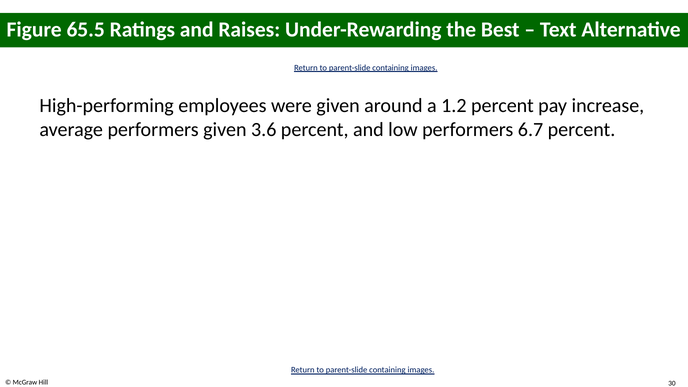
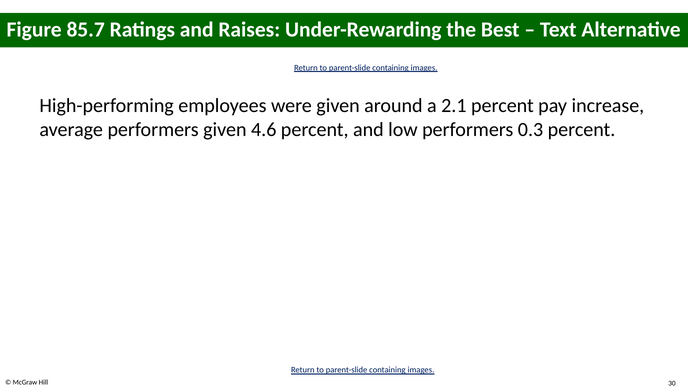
65.5: 65.5 -> 85.7
1.2: 1.2 -> 2.1
3.6: 3.6 -> 4.6
6.7: 6.7 -> 0.3
